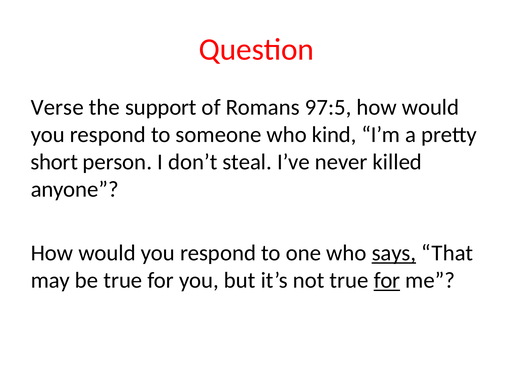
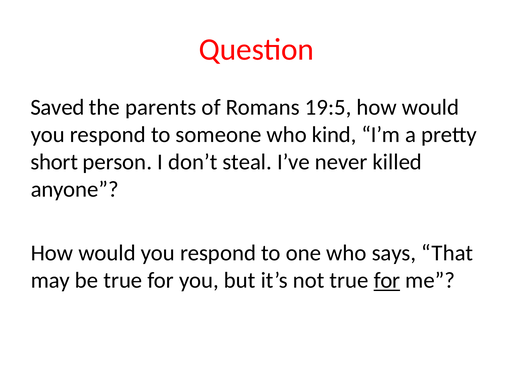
Verse: Verse -> Saved
support: support -> parents
97:5: 97:5 -> 19:5
says underline: present -> none
